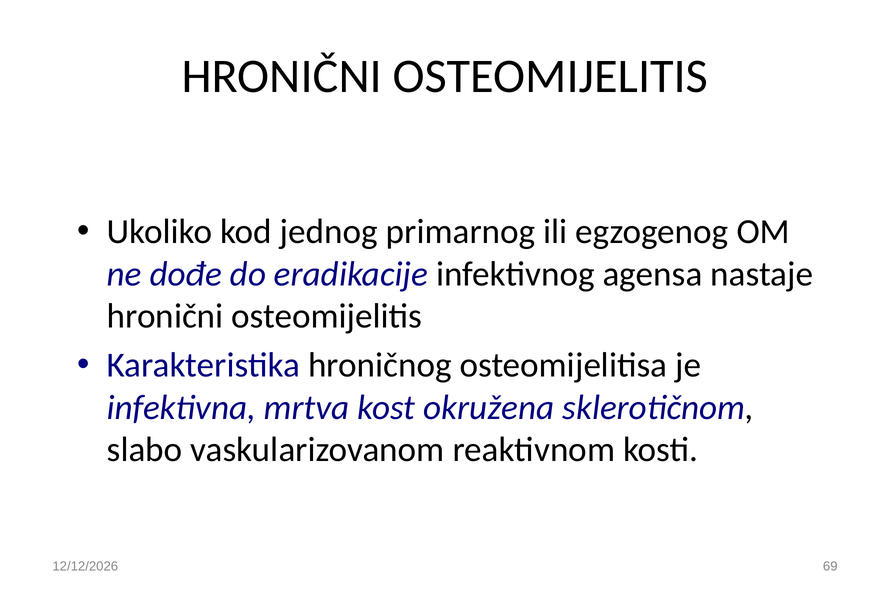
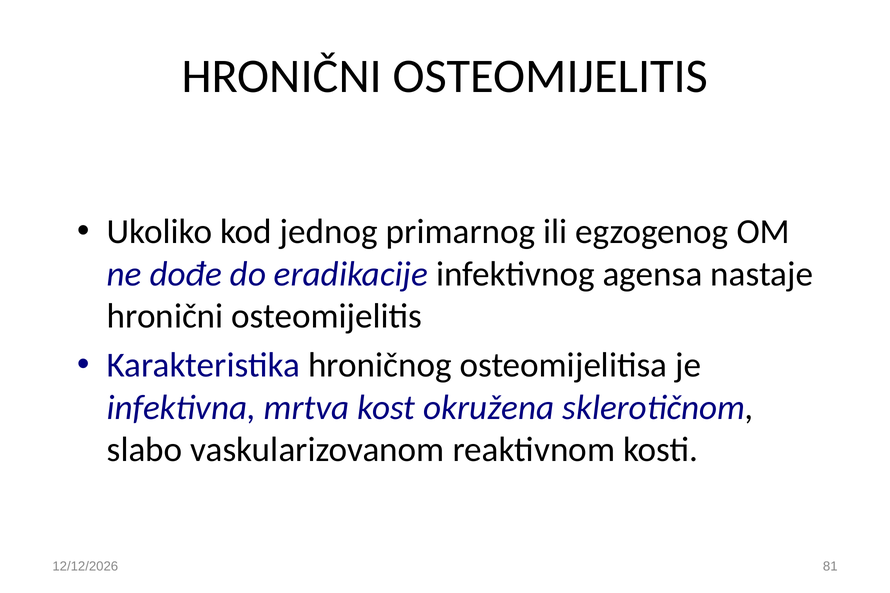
69: 69 -> 81
